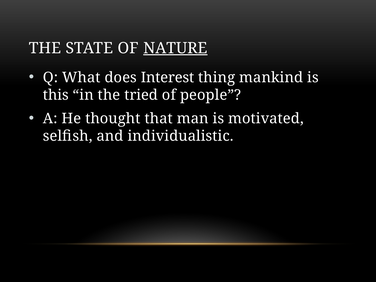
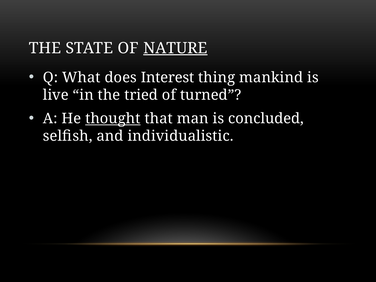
this: this -> live
people: people -> turned
thought underline: none -> present
motivated: motivated -> concluded
